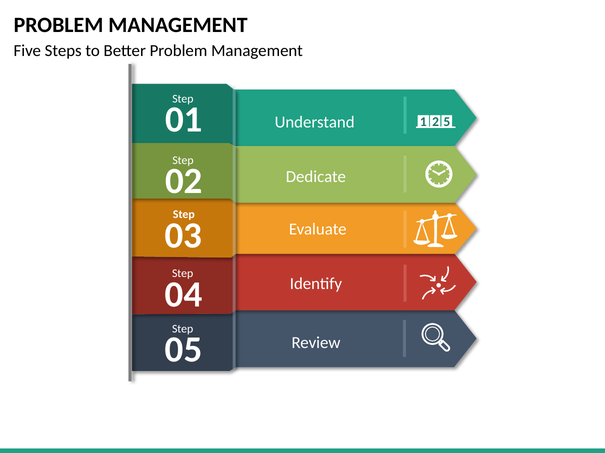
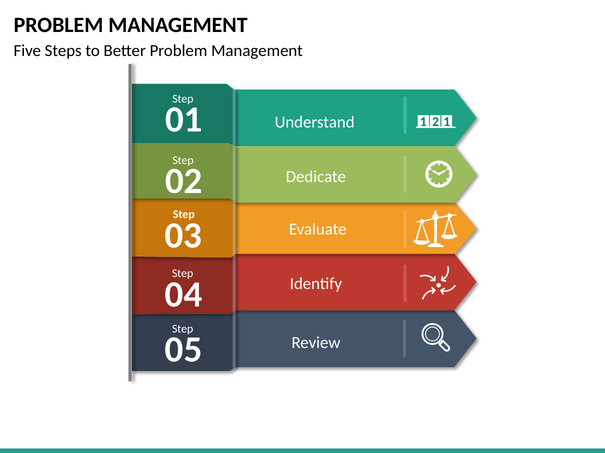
1 5: 5 -> 1
